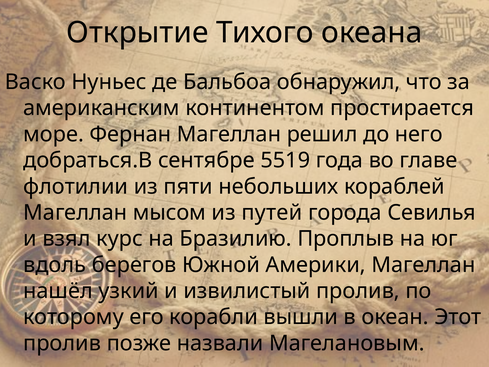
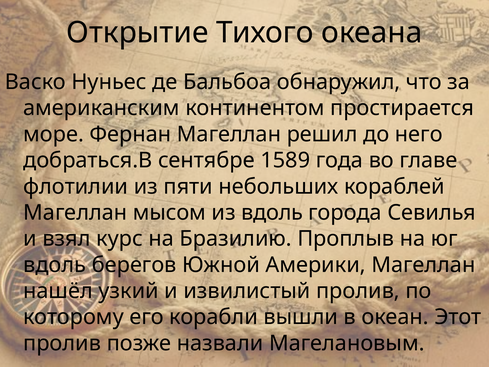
5519: 5519 -> 1589
из путей: путей -> вдоль
